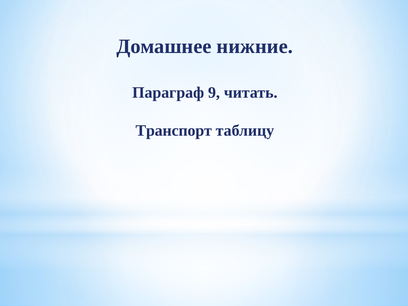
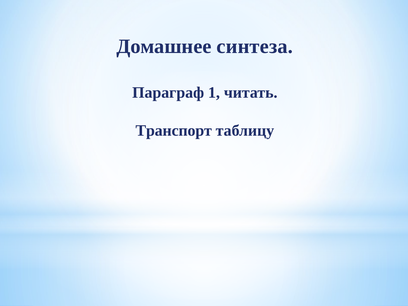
нижние: нижние -> синтеза
9: 9 -> 1
